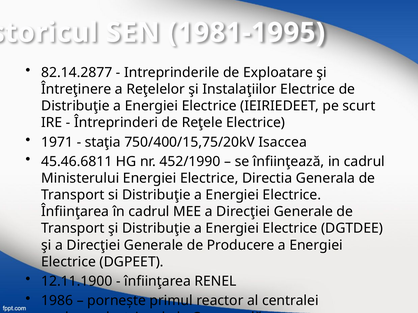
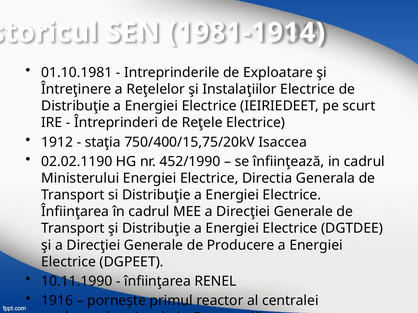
1981-1995: 1981-1995 -> 1981-1914
82.14.2877: 82.14.2877 -> 01.10.1981
1971: 1971 -> 1912
45.46.6811: 45.46.6811 -> 02.02.1190
12.11.1900: 12.11.1900 -> 10.11.1990
1986: 1986 -> 1916
